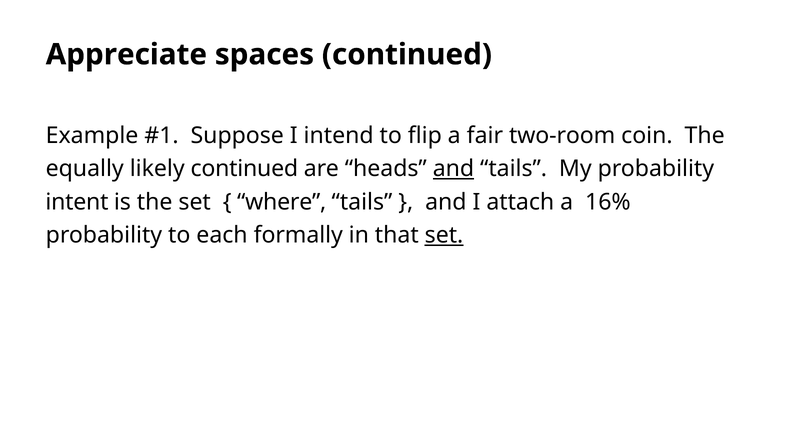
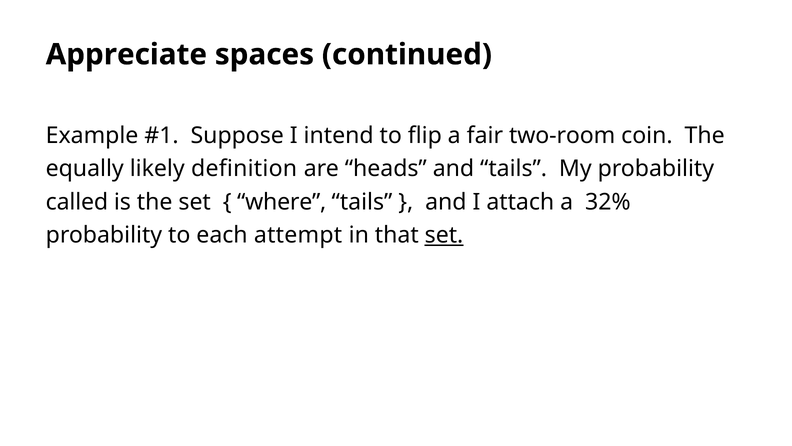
likely continued: continued -> definition
and at (453, 169) underline: present -> none
intent: intent -> called
16%: 16% -> 32%
formally: formally -> attempt
